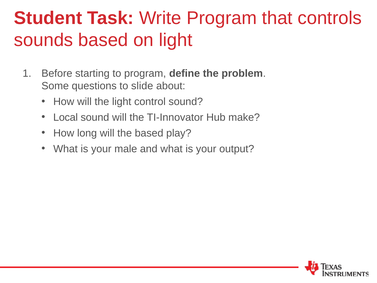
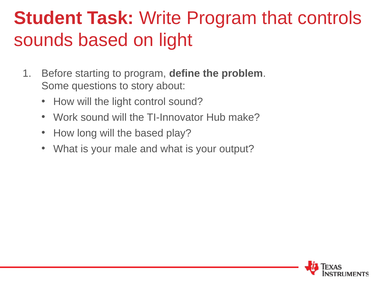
slide: slide -> story
Local: Local -> Work
